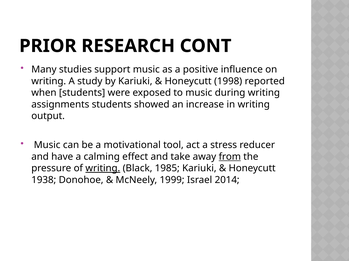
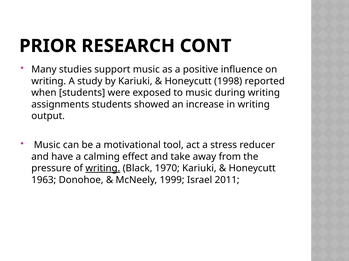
from underline: present -> none
1985: 1985 -> 1970
1938: 1938 -> 1963
2014: 2014 -> 2011
